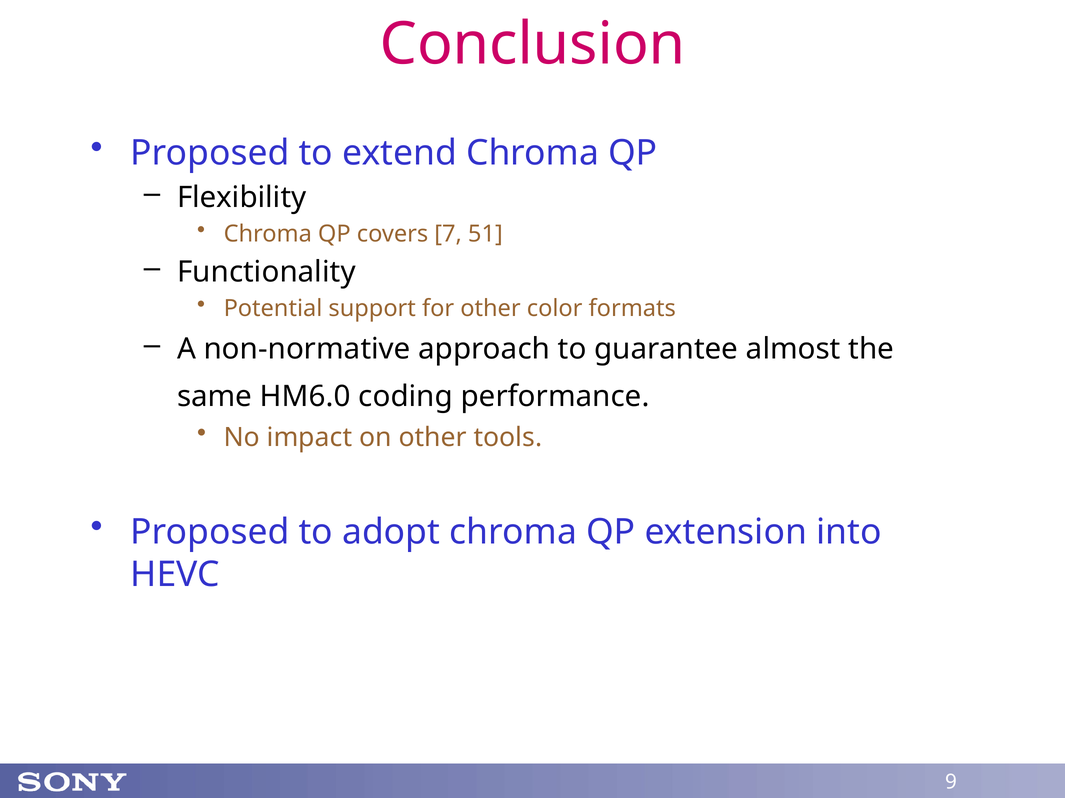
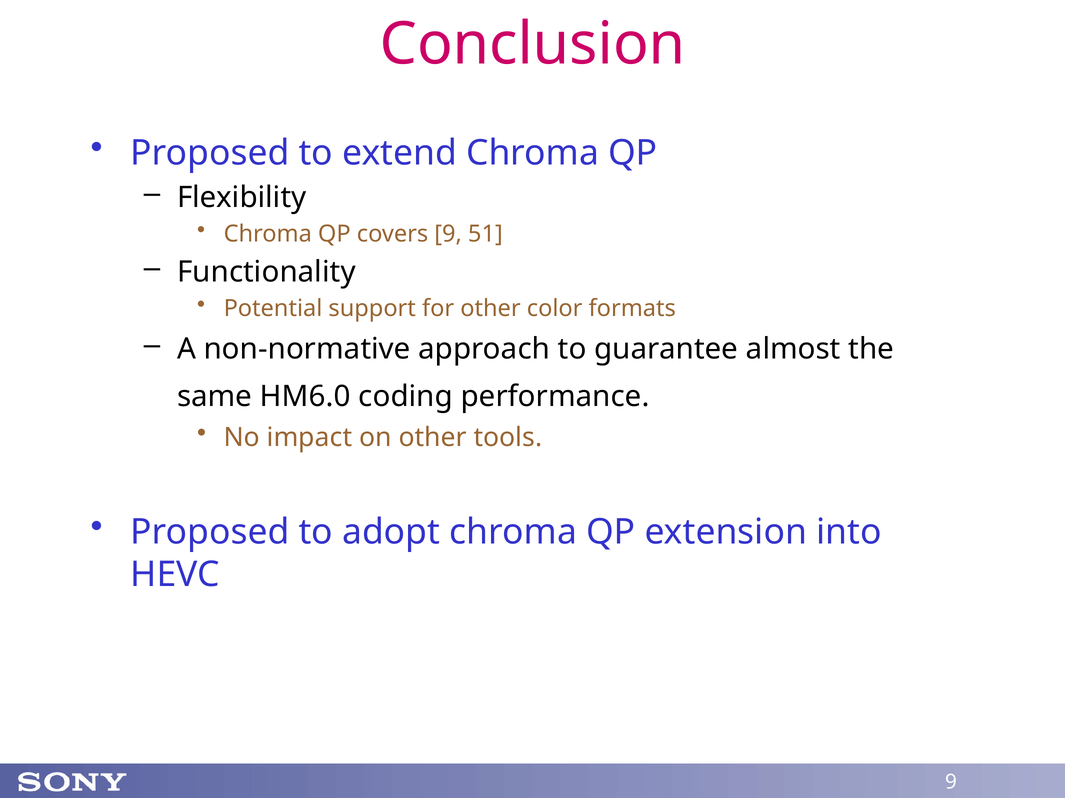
covers 7: 7 -> 9
